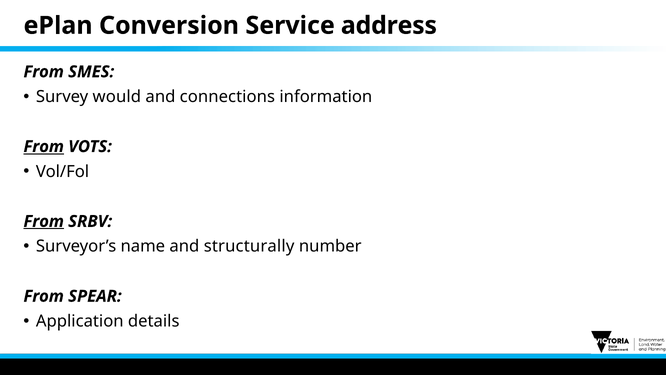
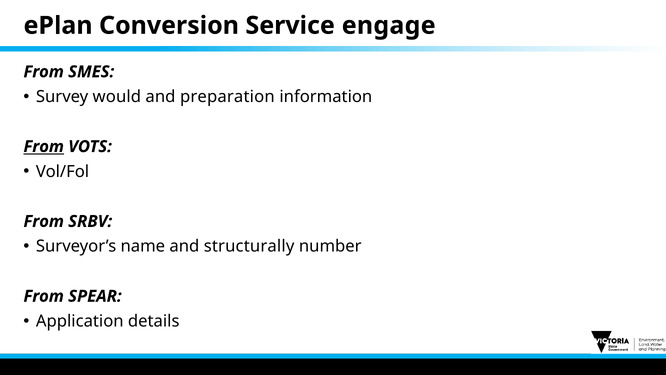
address: address -> engage
connections: connections -> preparation
From at (44, 221) underline: present -> none
